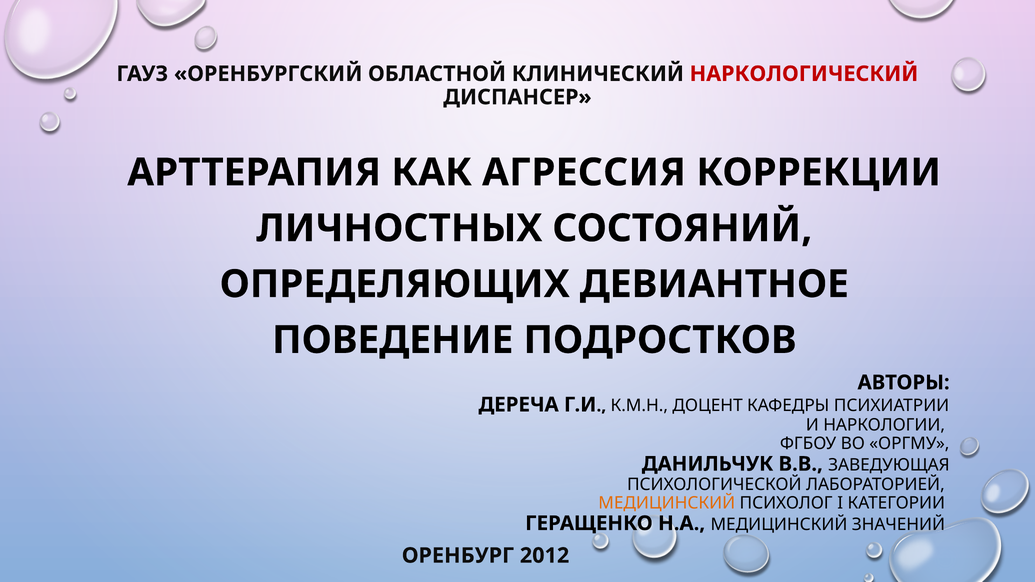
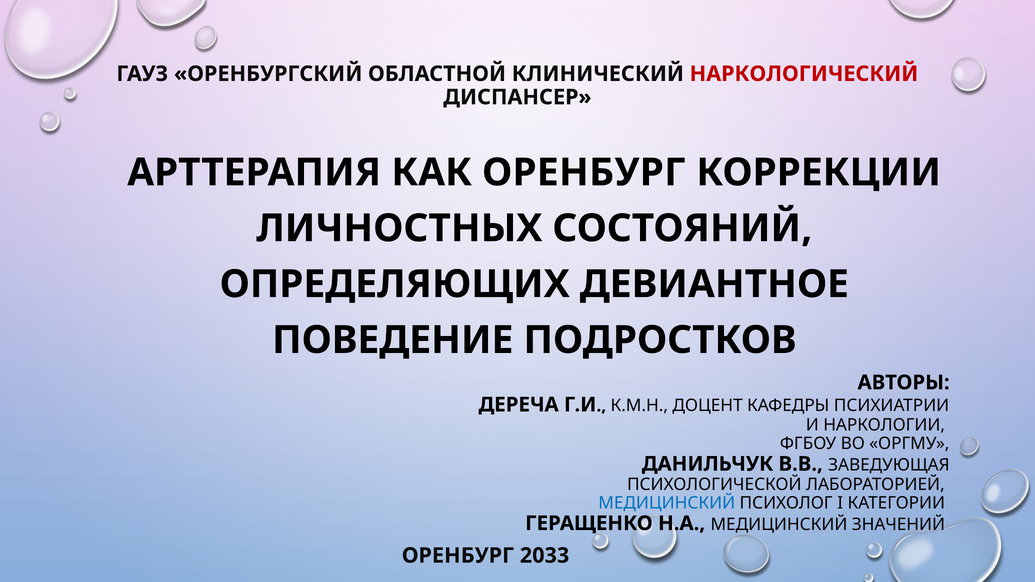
КАК АГРЕССИЯ: АГРЕССИЯ -> ОРЕНБУРГ
МЕДИЦИНСКИЙ at (667, 503) colour: orange -> blue
2012: 2012 -> 2033
